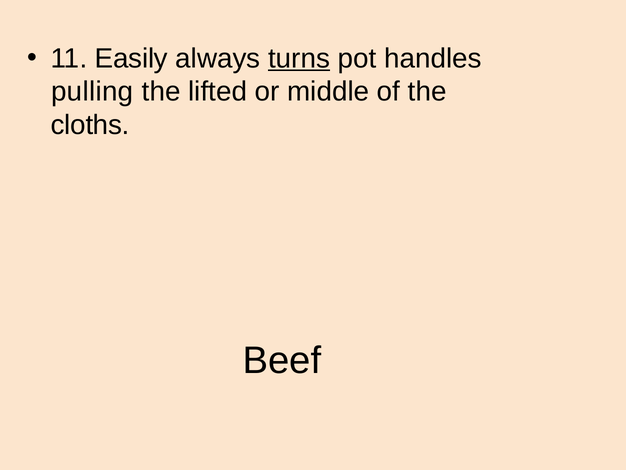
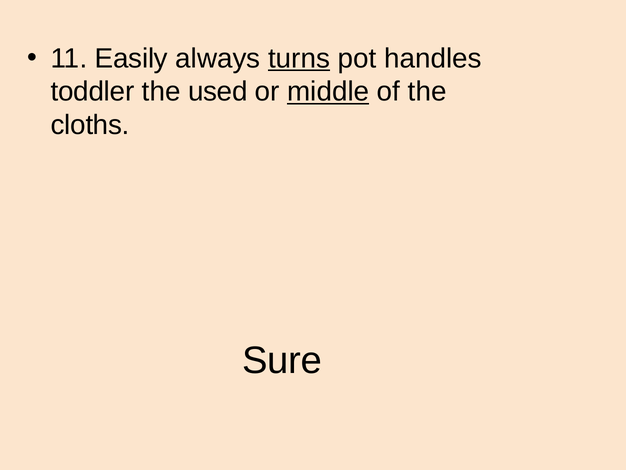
pulling: pulling -> toddler
lifted: lifted -> used
middle underline: none -> present
Beef: Beef -> Sure
